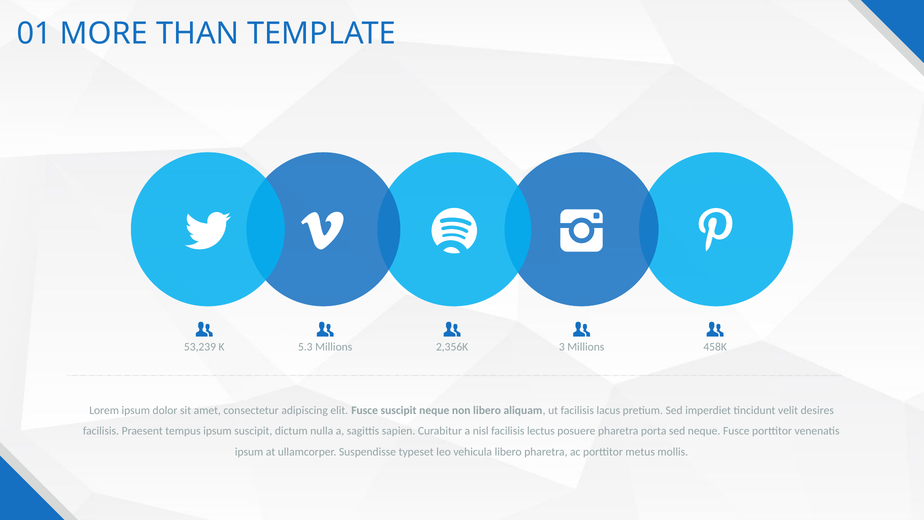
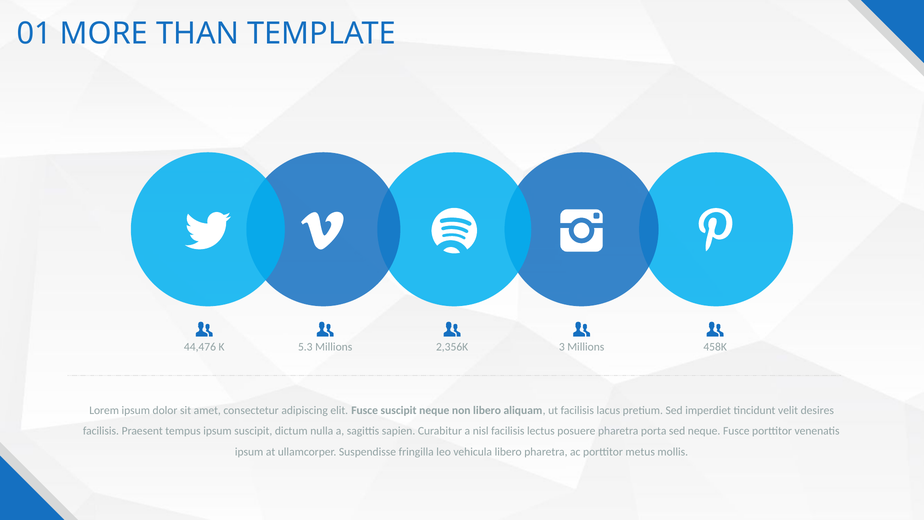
53,239: 53,239 -> 44,476
typeset: typeset -> fringilla
